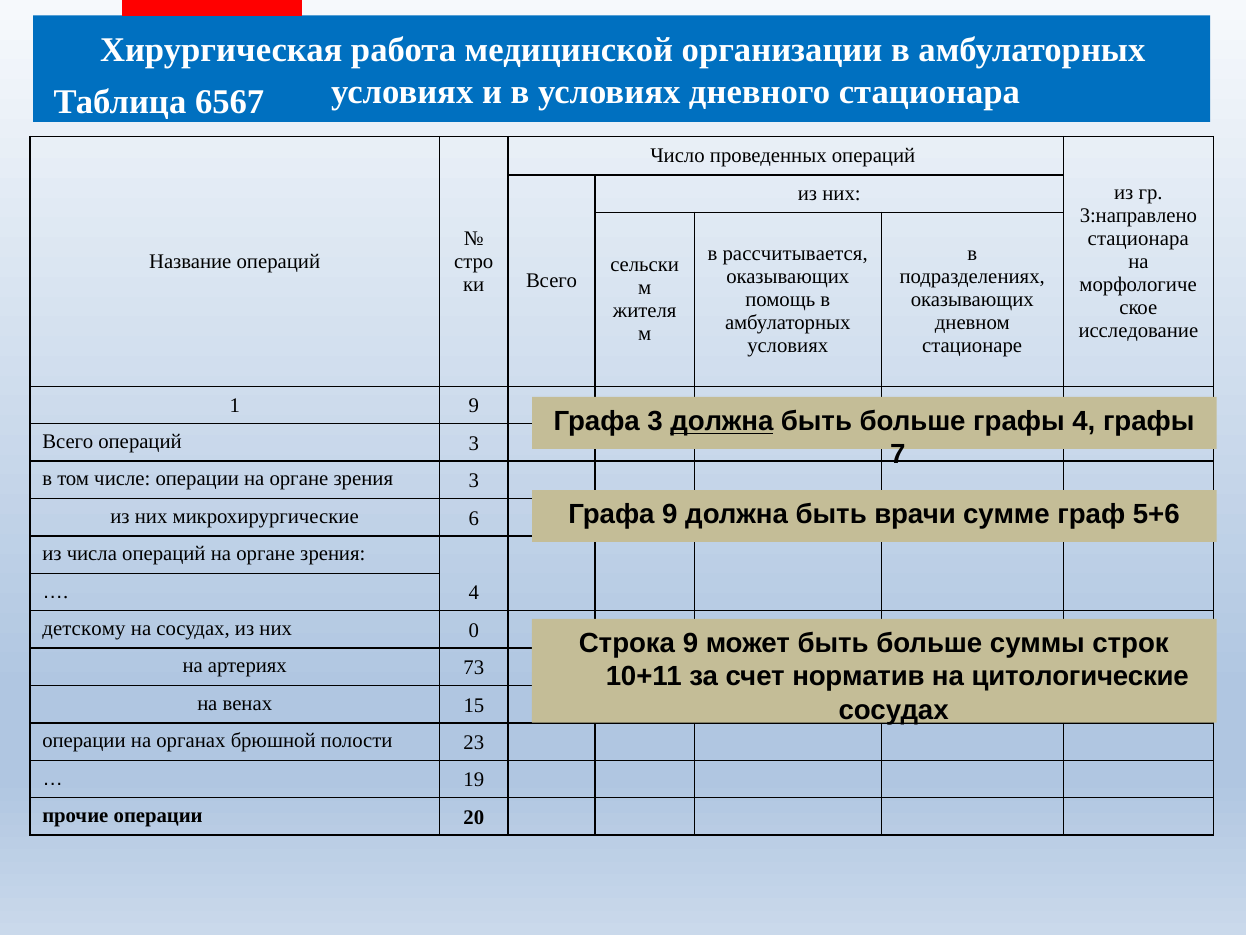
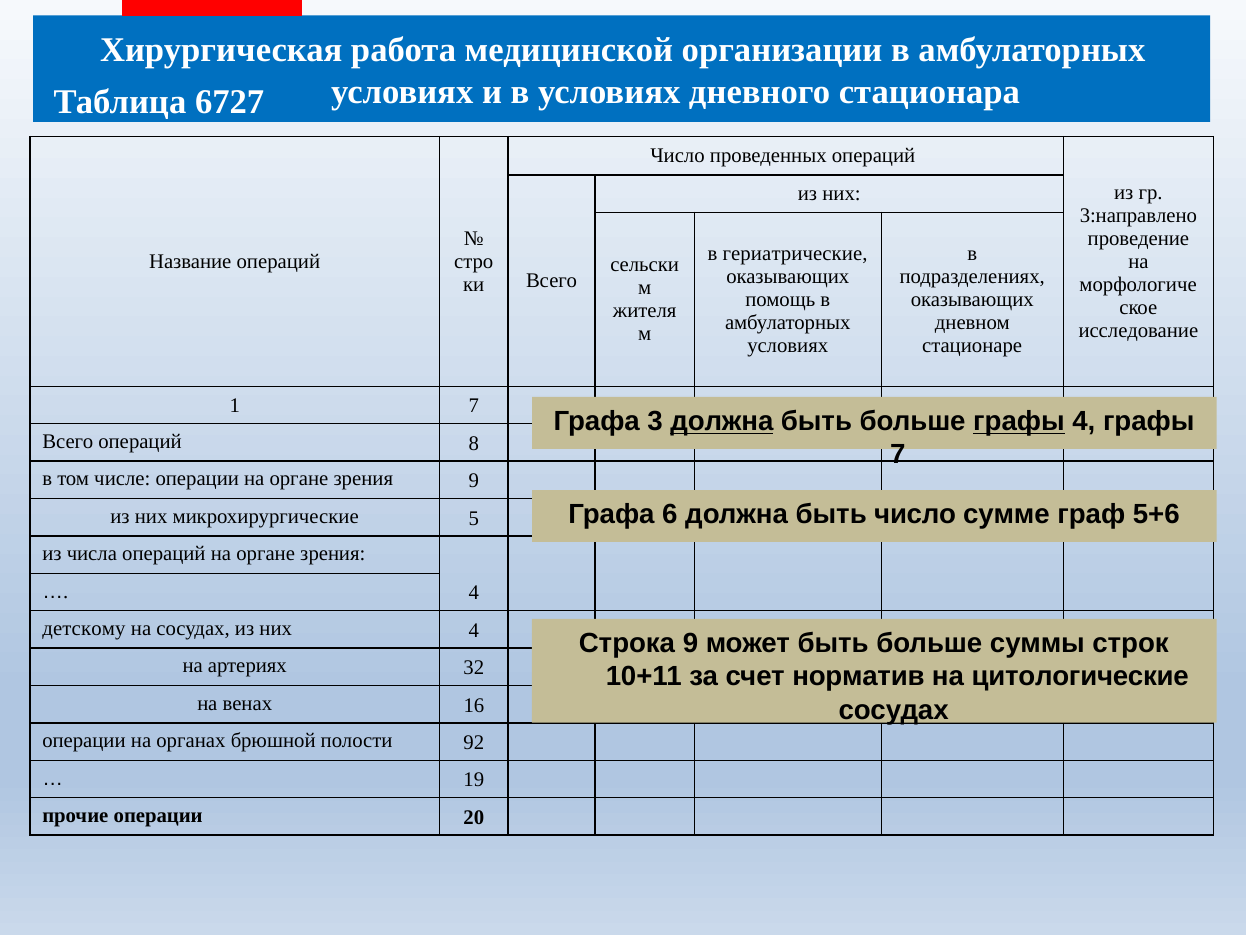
6567: 6567 -> 6727
стационара at (1138, 238): стационара -> проведение
рассчитывается: рассчитывается -> гериатрические
1 9: 9 -> 7
графы at (1019, 421) underline: none -> present
операций 3: 3 -> 8
зрения 3: 3 -> 9
Графа 9: 9 -> 6
быть врачи: врачи -> число
микрохирургические 6: 6 -> 5
них 0: 0 -> 4
73: 73 -> 32
15: 15 -> 16
23: 23 -> 92
